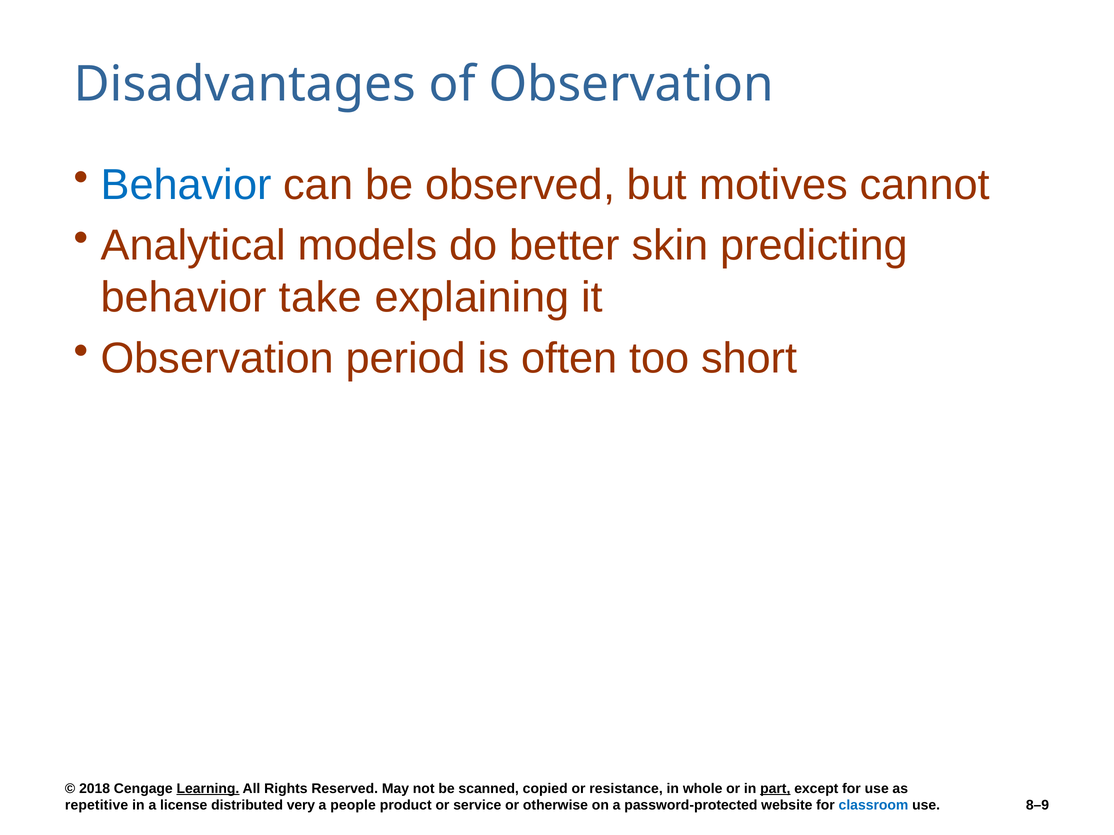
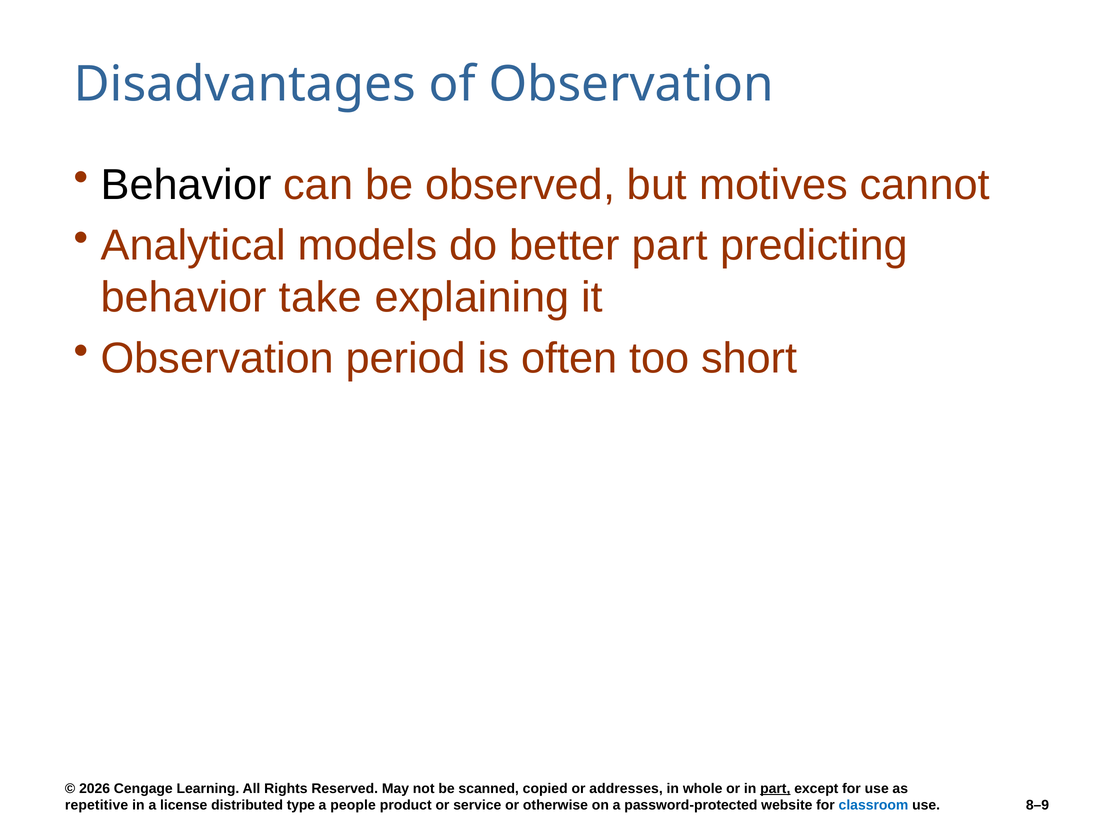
Behavior at (186, 185) colour: blue -> black
better skin: skin -> part
2018: 2018 -> 2026
Learning underline: present -> none
resistance: resistance -> addresses
very: very -> type
